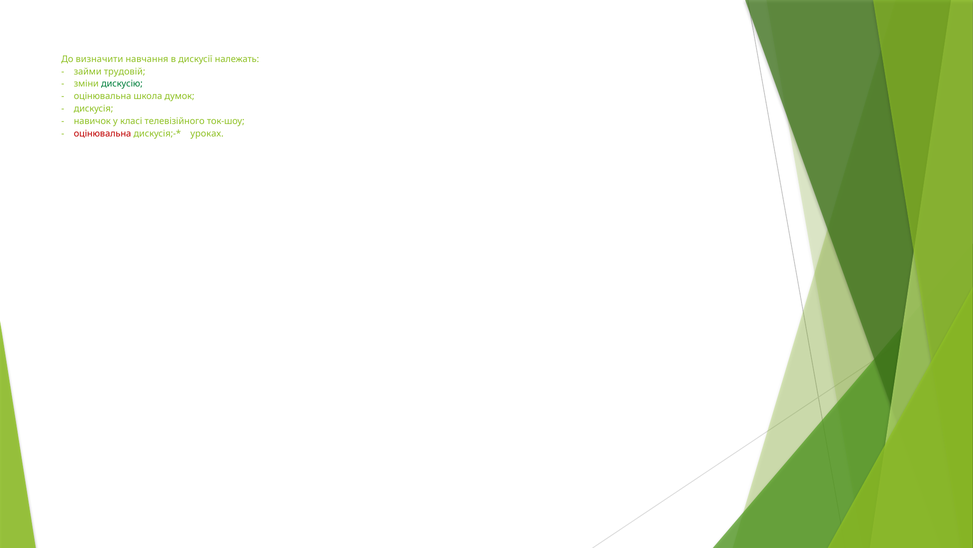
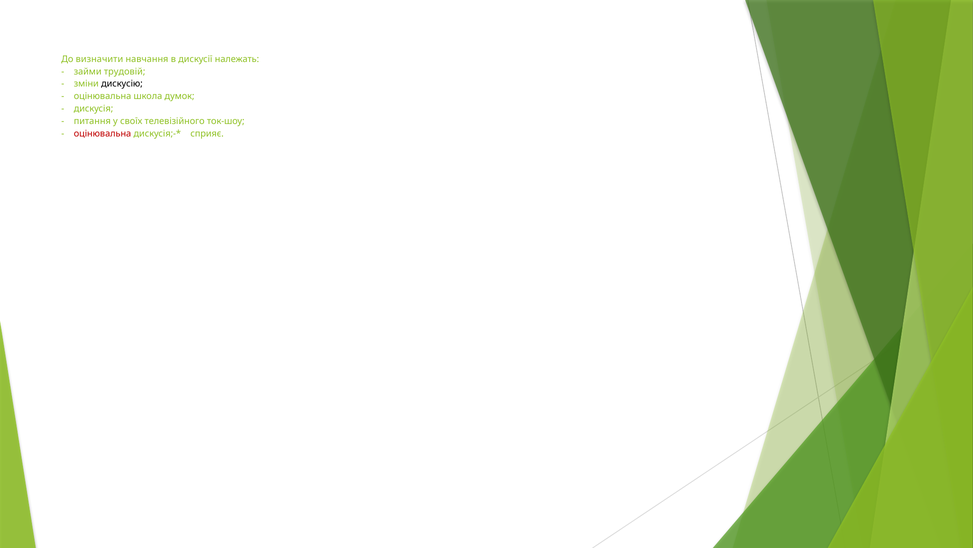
дискусію colour: green -> black
навичок: навичок -> питання
класі: класі -> своїх
уроках: уроках -> сприяє
